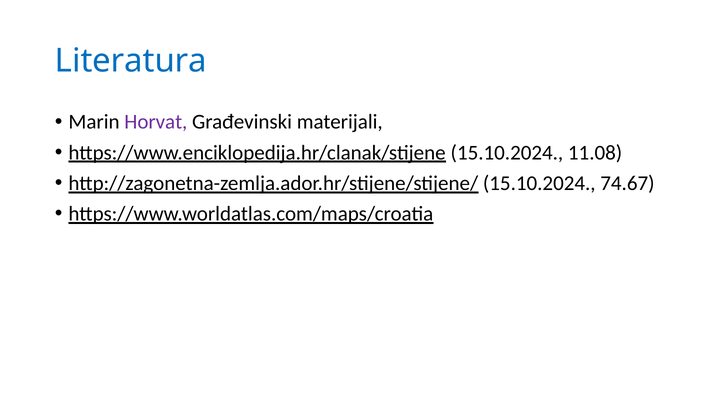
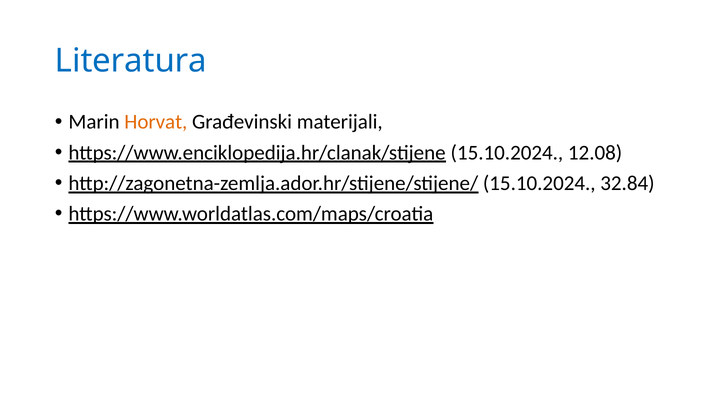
Horvat colour: purple -> orange
11.08: 11.08 -> 12.08
74.67: 74.67 -> 32.84
